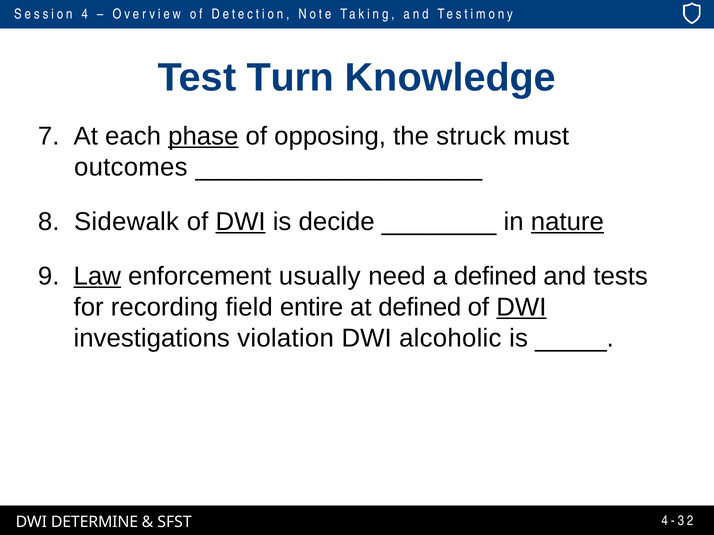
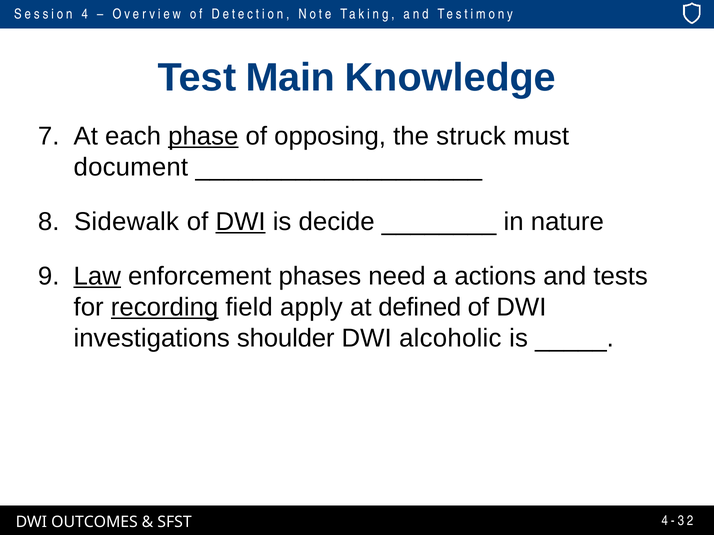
Turn: Turn -> Main
outcomes: outcomes -> document
nature underline: present -> none
usually: usually -> phases
a defined: defined -> actions
recording underline: none -> present
entire: entire -> apply
DWI at (521, 308) underline: present -> none
violation: violation -> shoulder
DETERMINE: DETERMINE -> OUTCOMES
